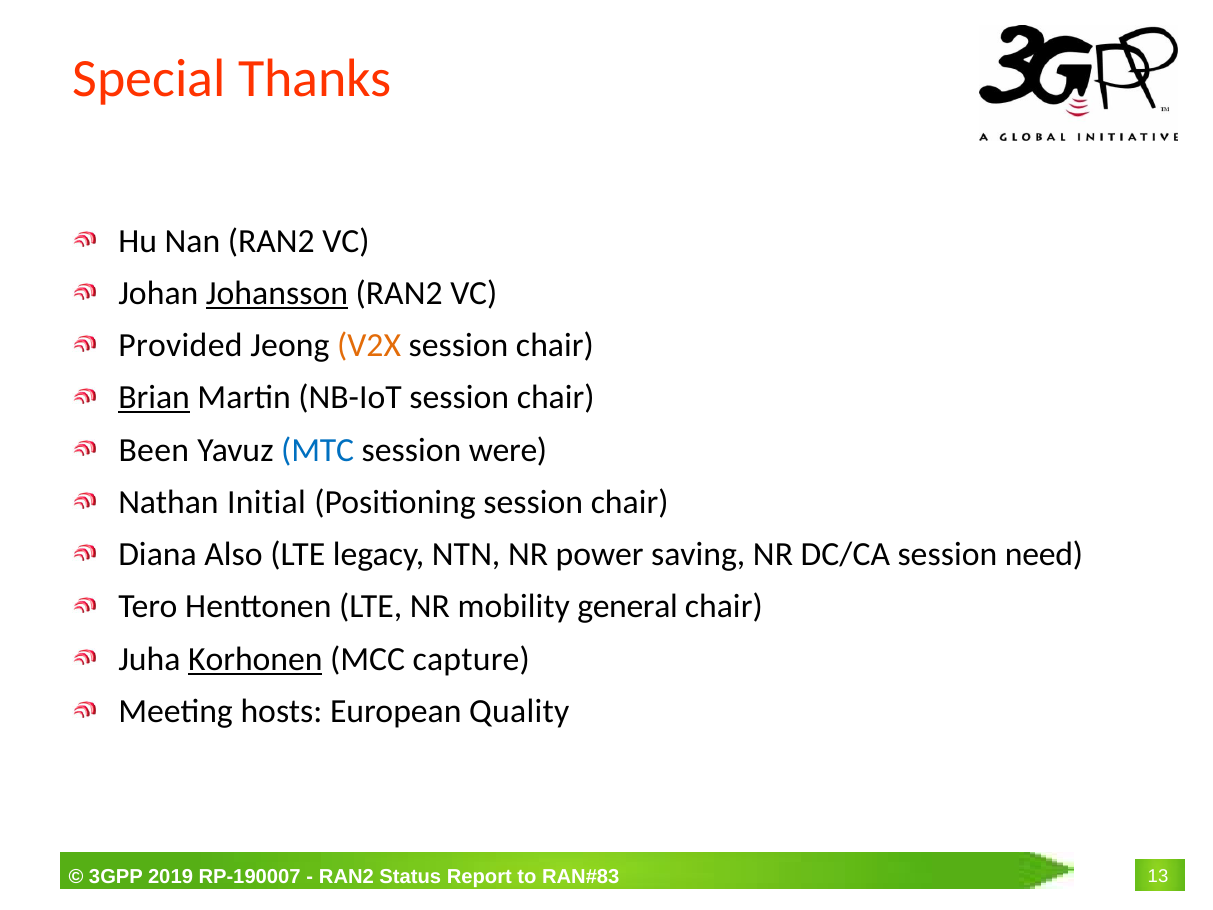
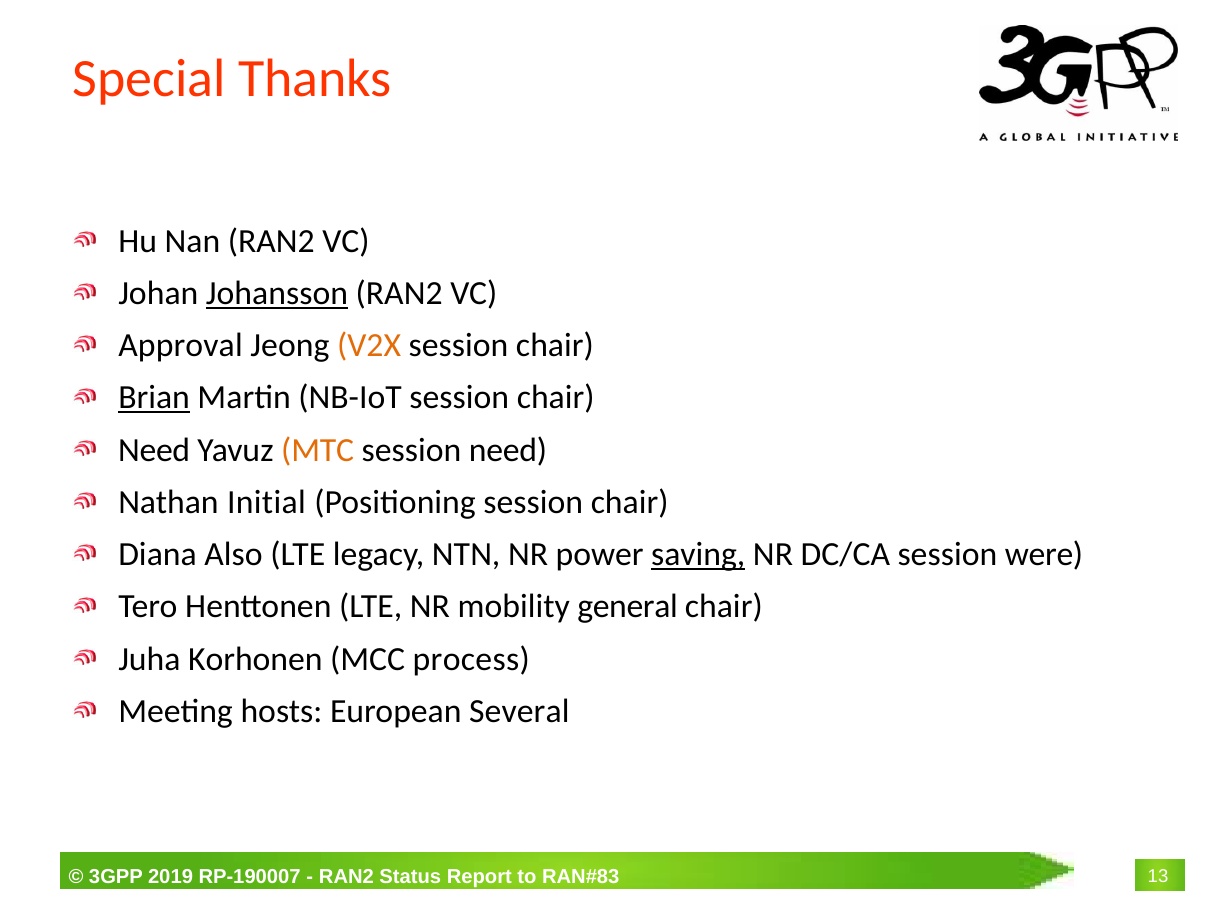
Provided: Provided -> Approval
Been at (154, 450): Been -> Need
MTC colour: blue -> orange
session were: were -> need
saving underline: none -> present
need: need -> were
Korhonen underline: present -> none
capture: capture -> process
Quality: Quality -> Several
